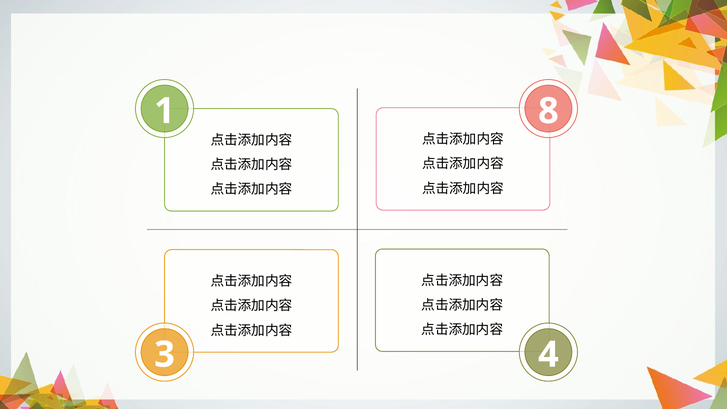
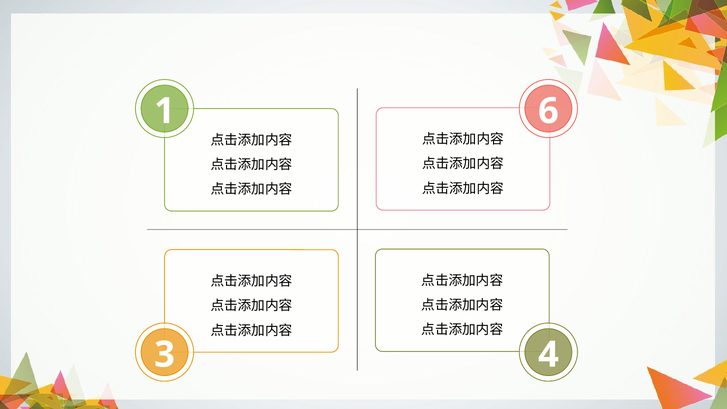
8: 8 -> 6
